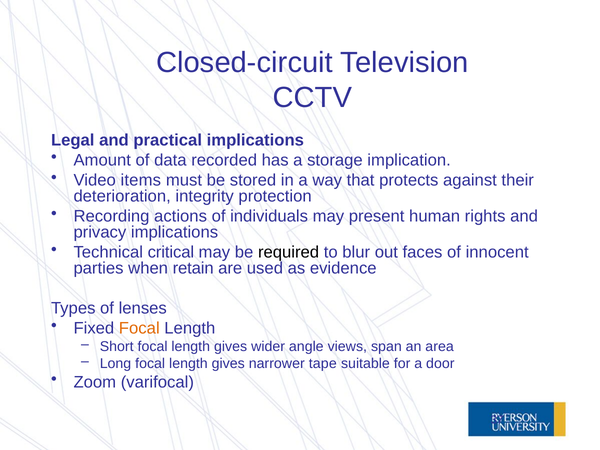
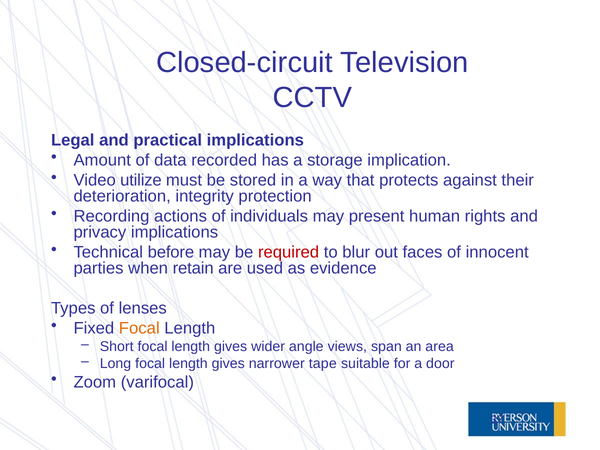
items: items -> utilize
critical: critical -> before
required colour: black -> red
